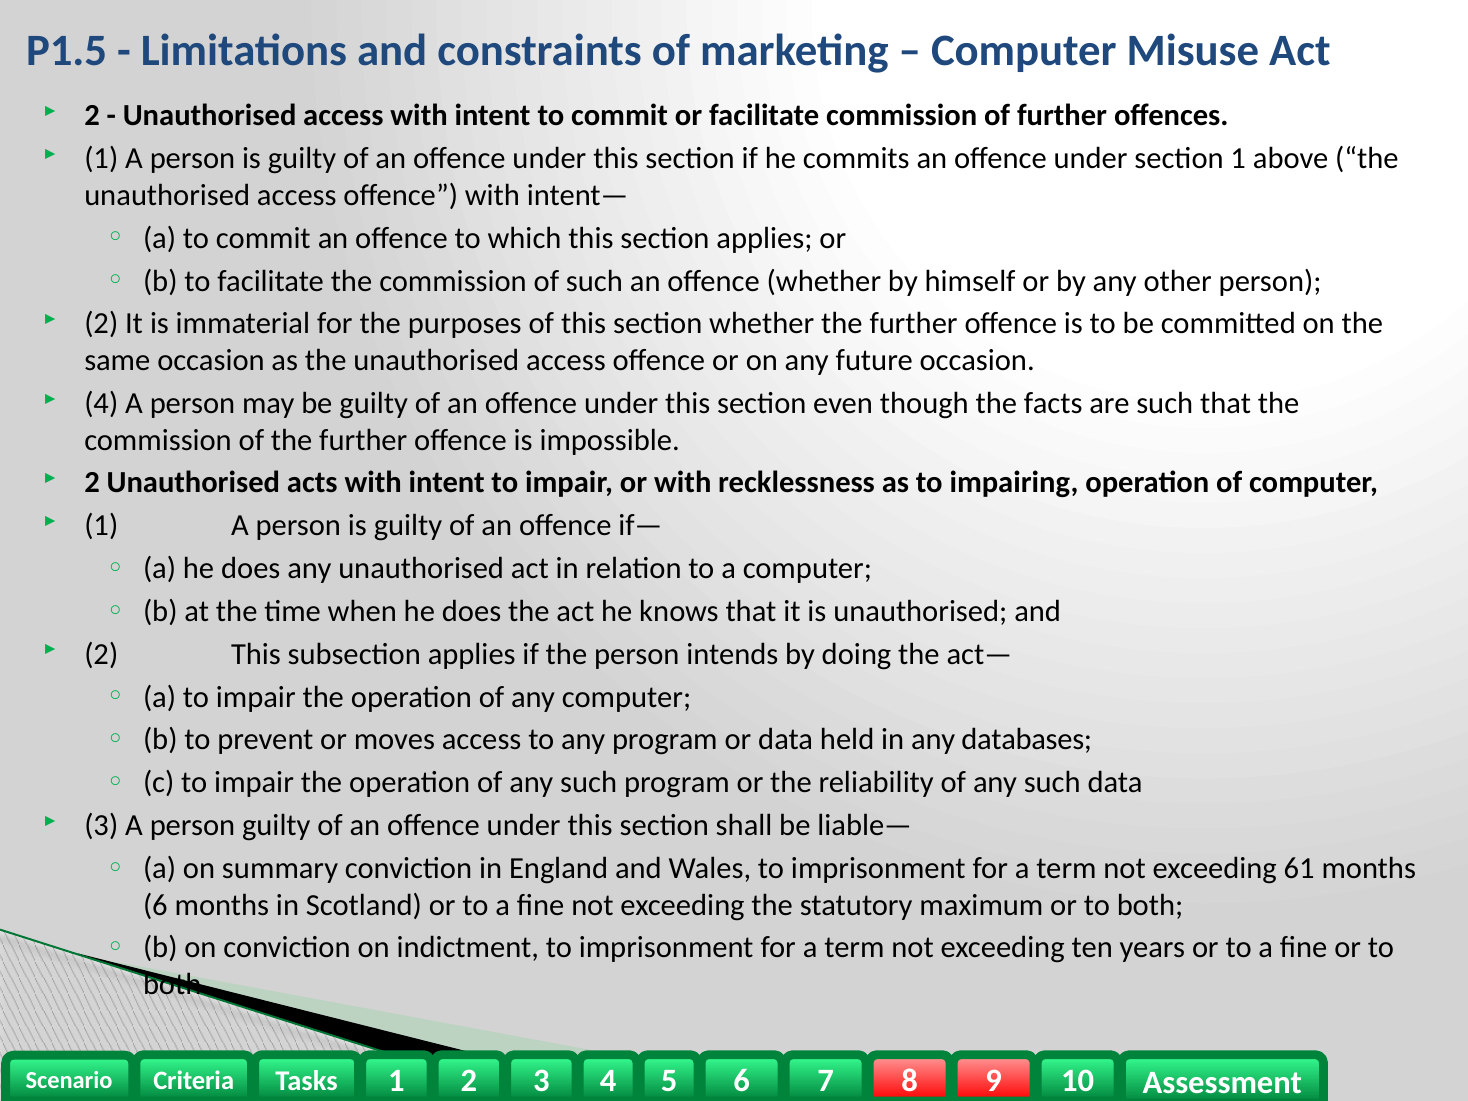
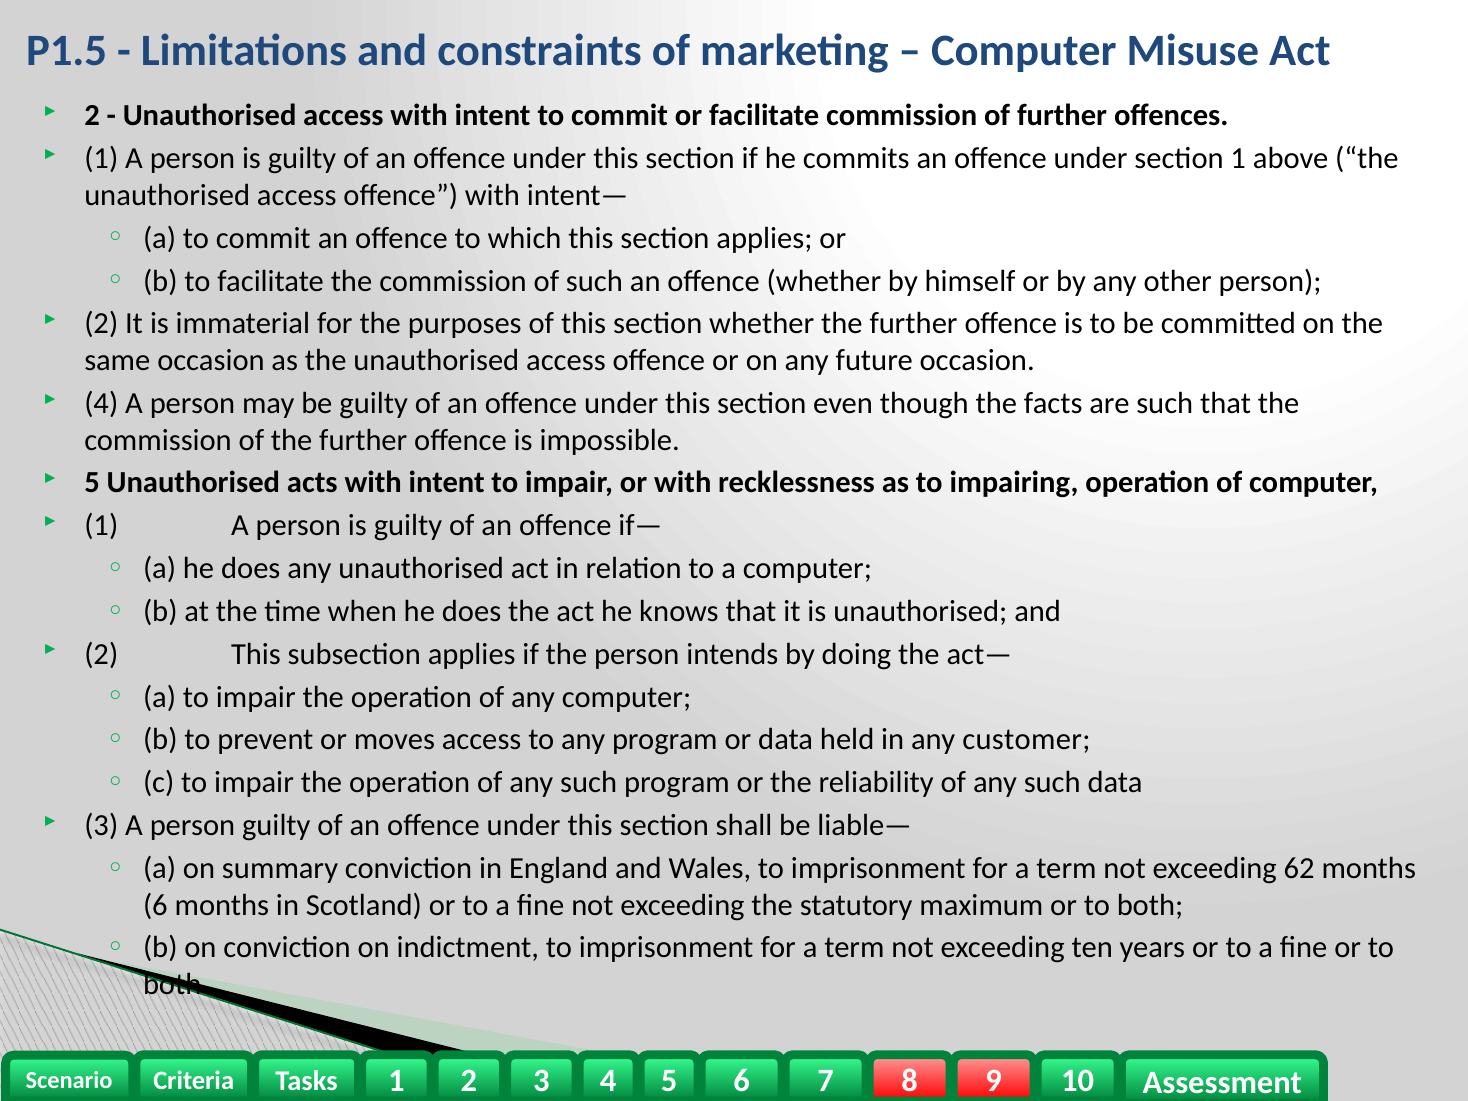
2 at (92, 483): 2 -> 5
databases: databases -> customer
61: 61 -> 62
